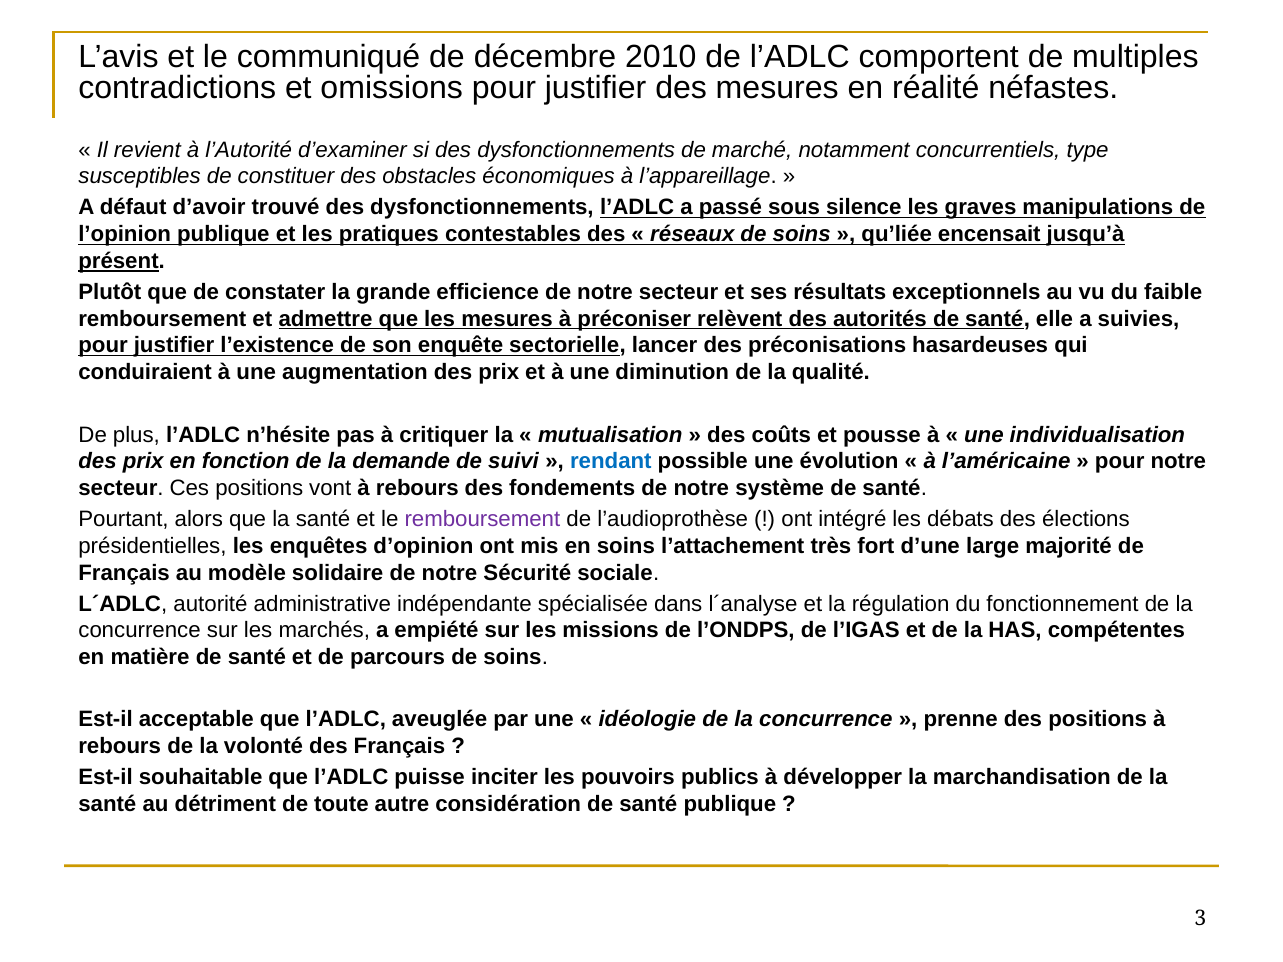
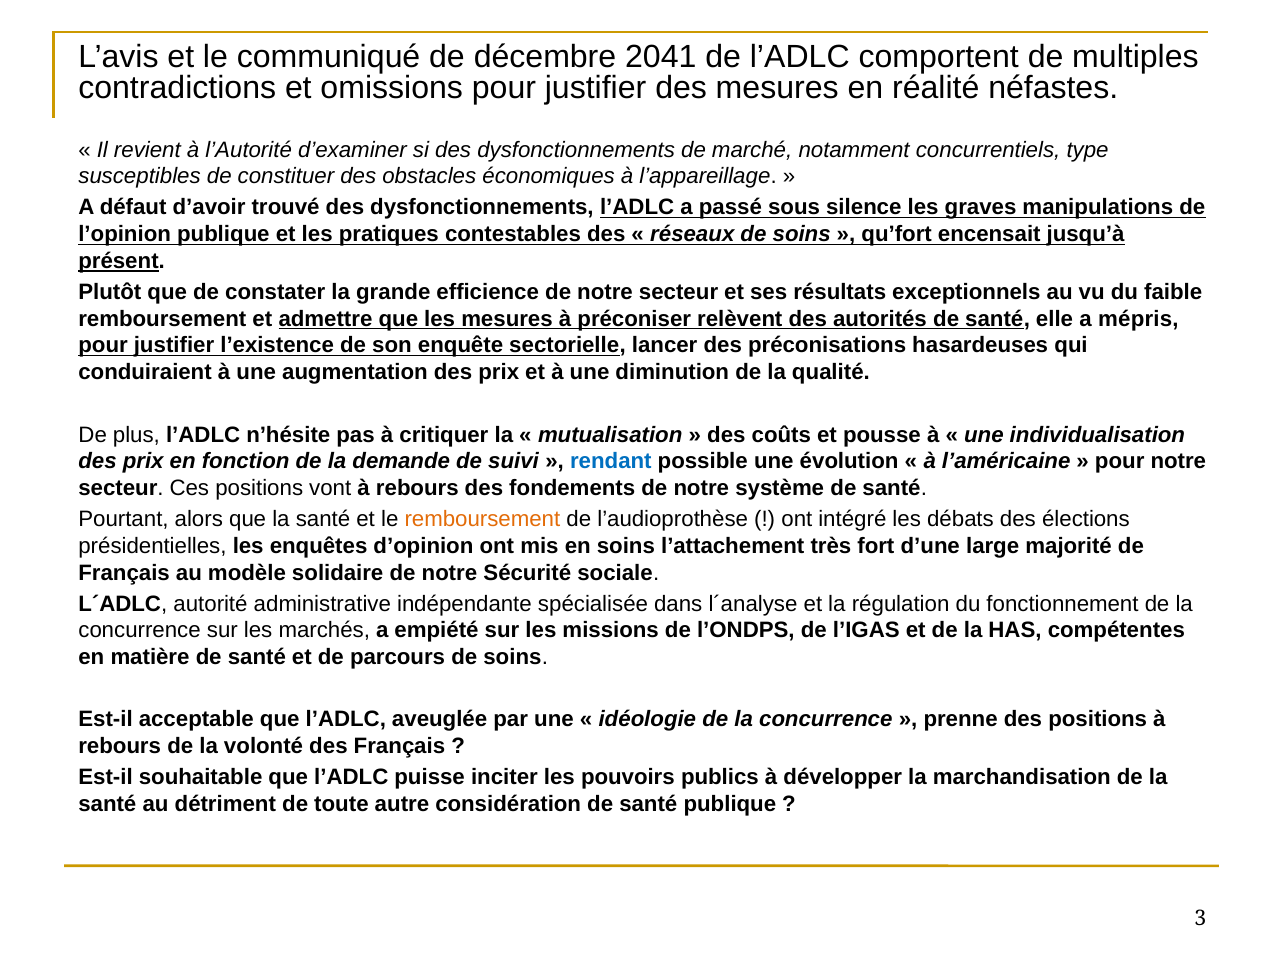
2010: 2010 -> 2041
qu’liée: qu’liée -> qu’fort
suivies: suivies -> mépris
remboursement at (482, 519) colour: purple -> orange
